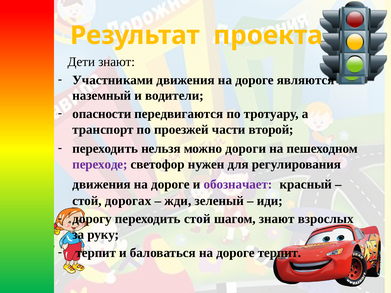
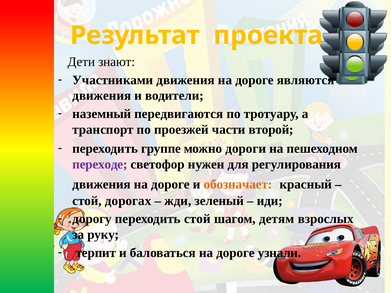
наземный at (102, 96): наземный -> движения
опасности: опасности -> наземный
нельзя: нельзя -> группе
обозначает colour: purple -> orange
шагом знают: знают -> детям
дороге терпит: терпит -> узнали
